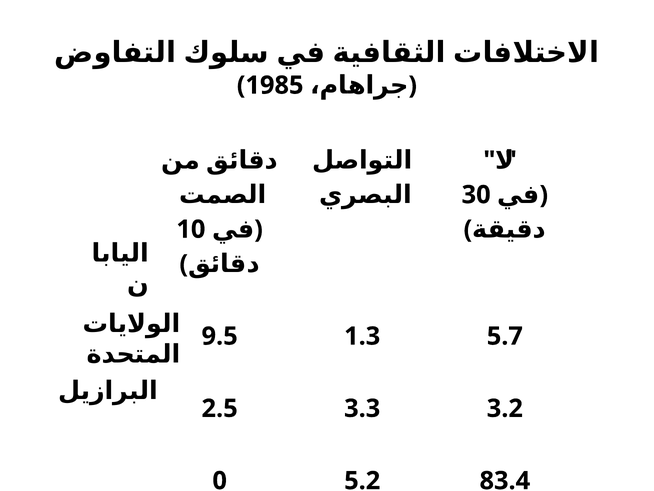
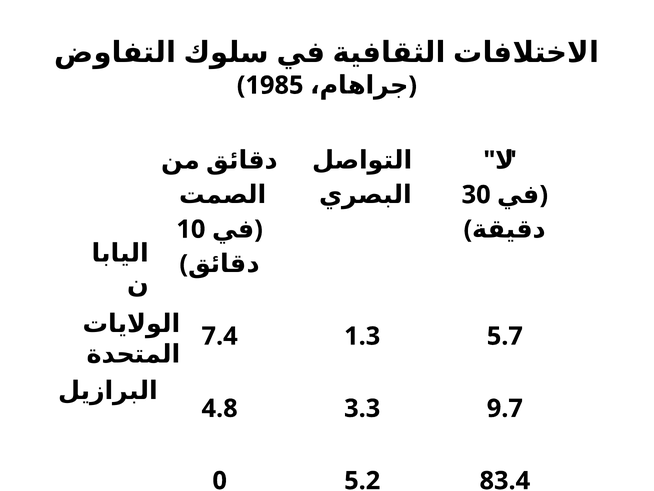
9.5: 9.5 -> 7.4
2.5: 2.5 -> 4.8
3.2: 3.2 -> 9.7
